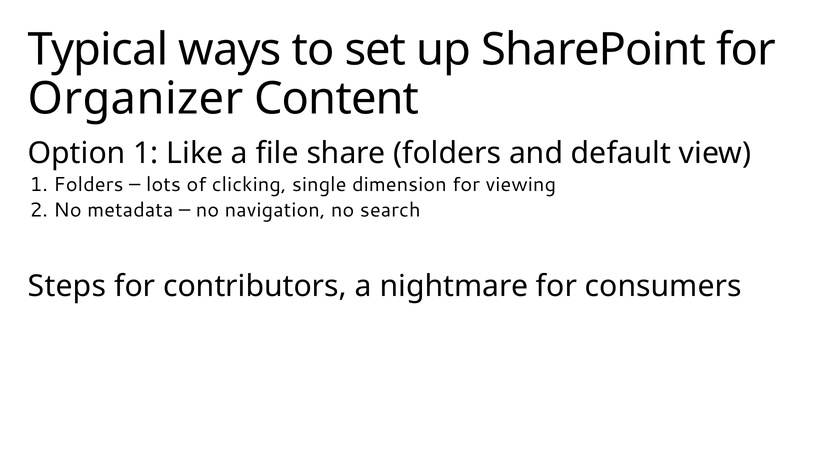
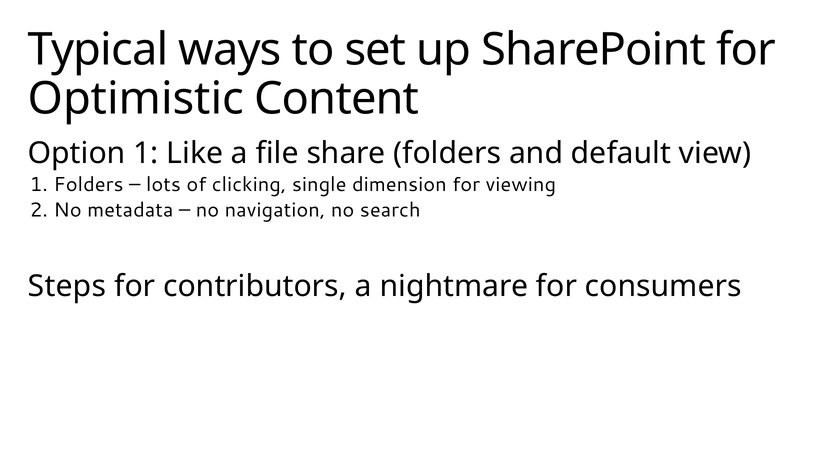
Organizer: Organizer -> Optimistic
